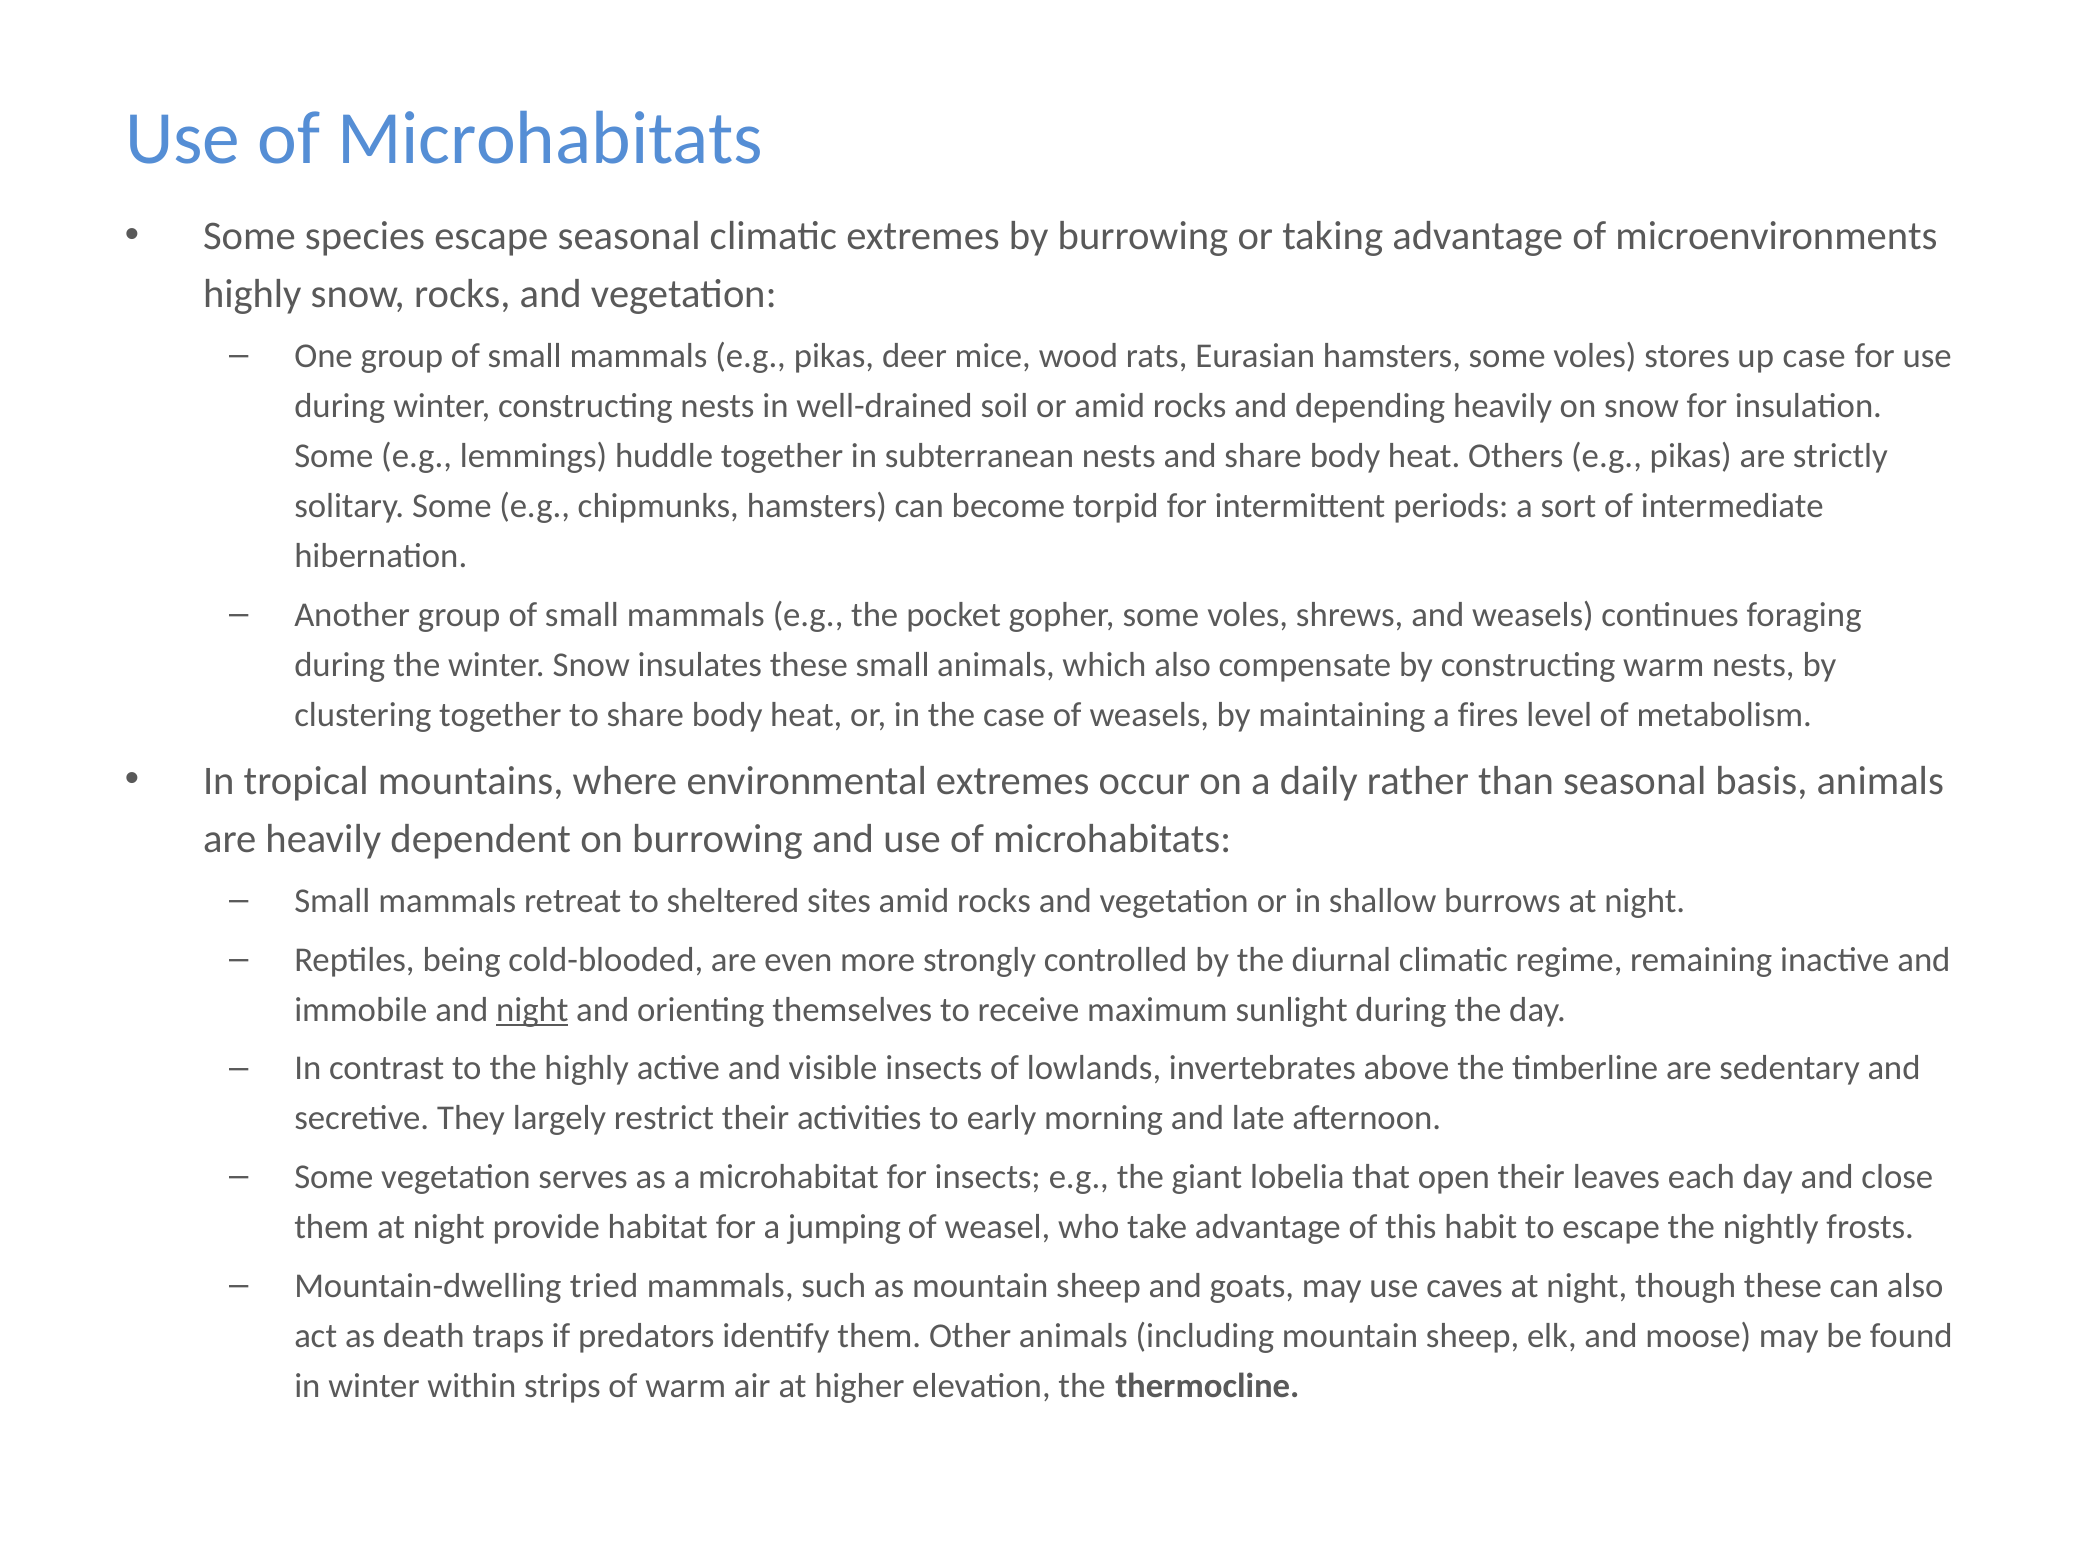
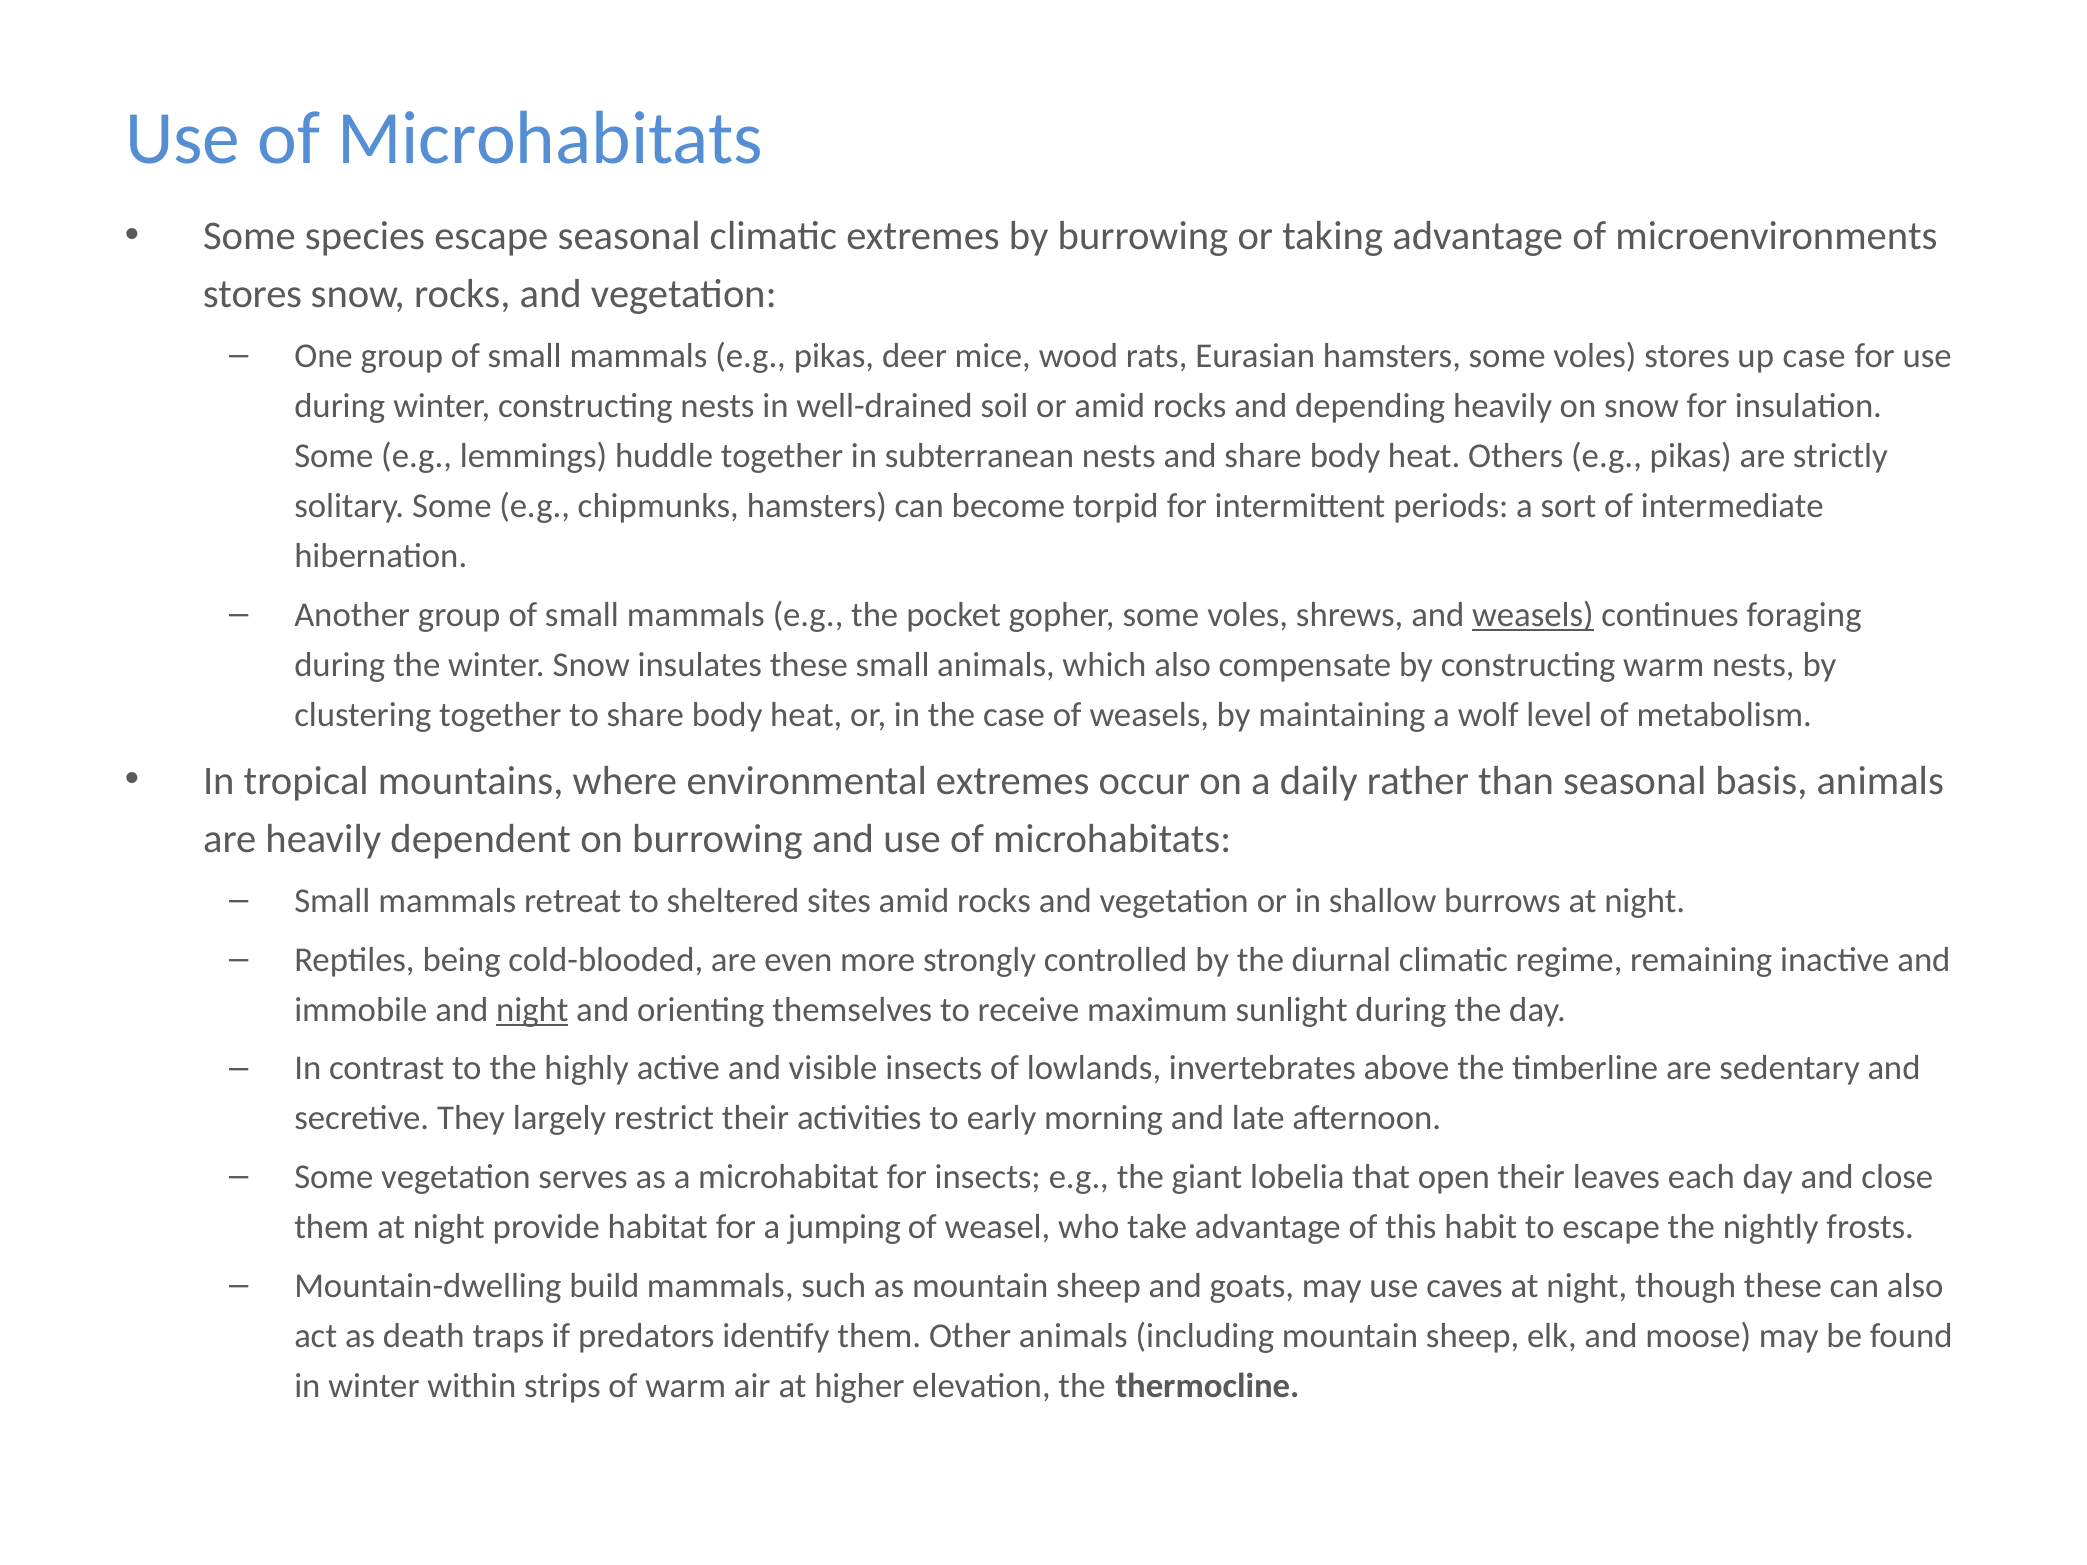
highly at (252, 294): highly -> stores
weasels at (1533, 615) underline: none -> present
fires: fires -> wolf
tried: tried -> build
